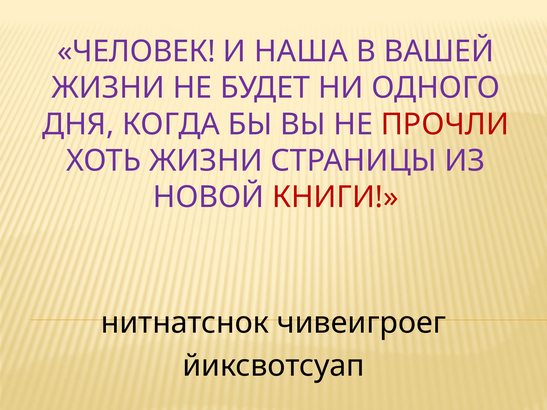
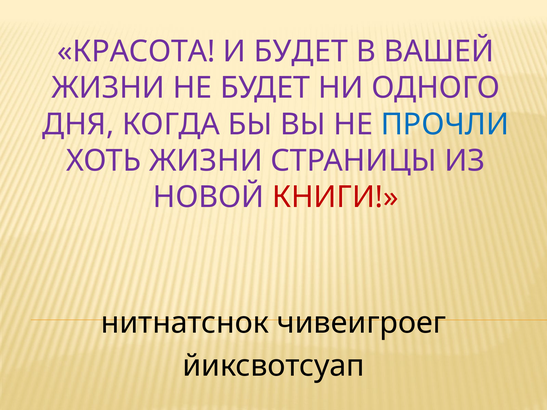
ЧЕЛОВЕК: ЧЕЛОВЕК -> КРАСОТА
И НАША: НАША -> БУДЕТ
ПРОЧЛИ colour: red -> blue
